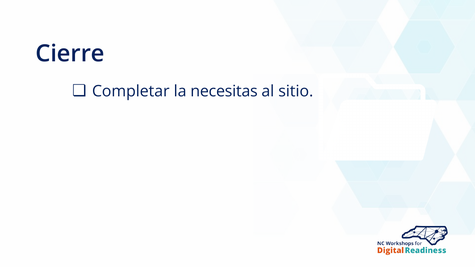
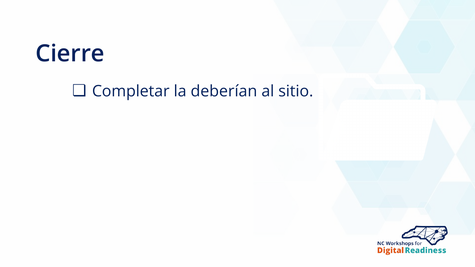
necesitas: necesitas -> deberían
